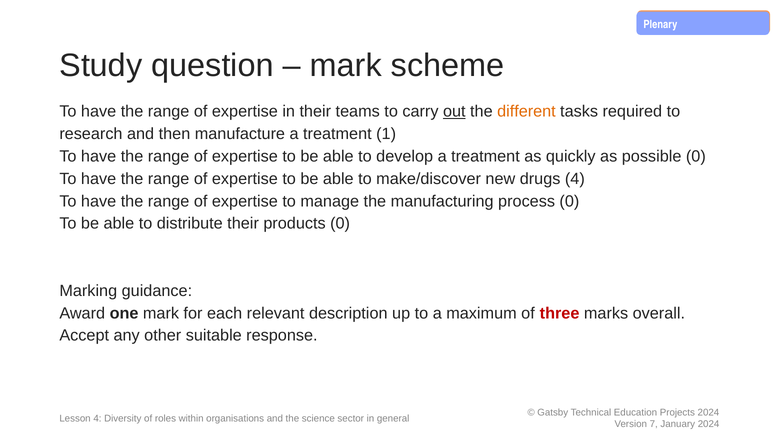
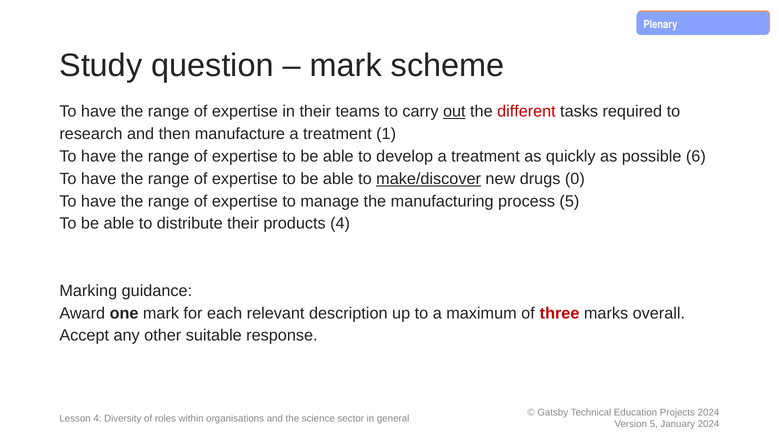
different colour: orange -> red
possible 0: 0 -> 6
make/discover underline: none -> present
drugs 4: 4 -> 0
process 0: 0 -> 5
products 0: 0 -> 4
7 at (654, 424): 7 -> 5
